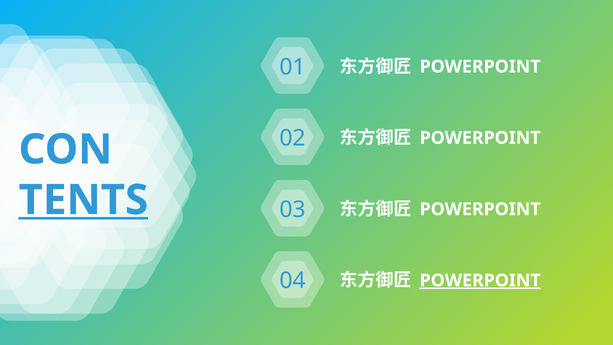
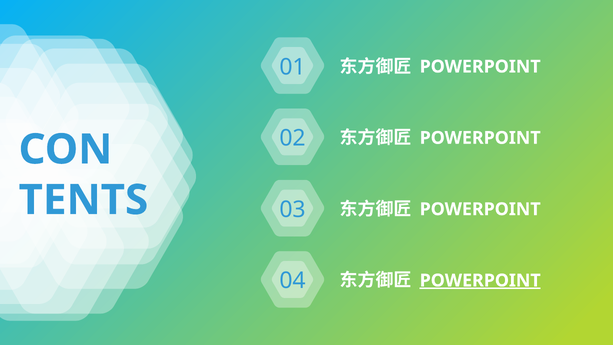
TENTS underline: present -> none
